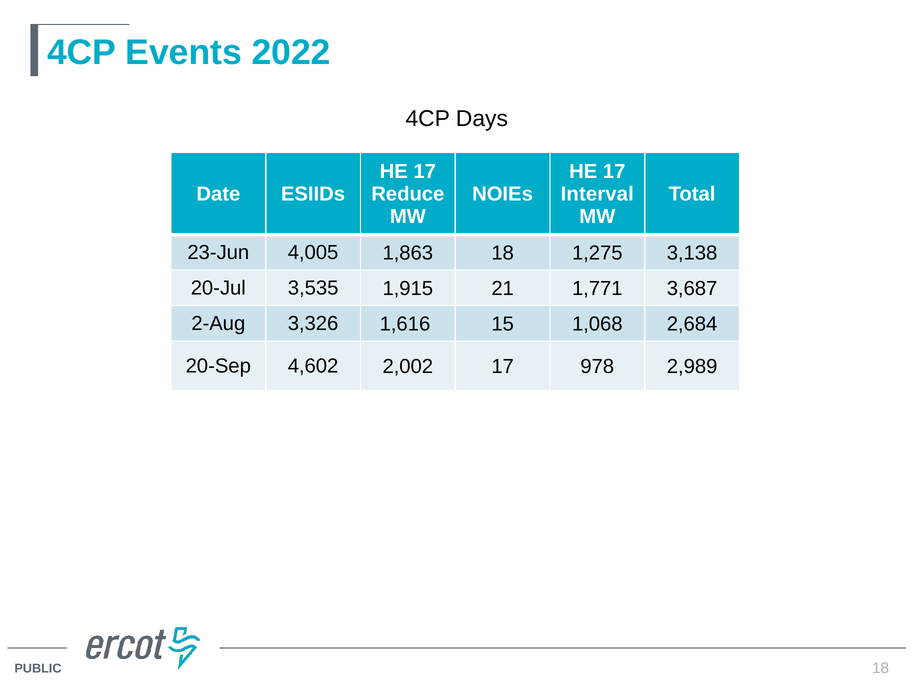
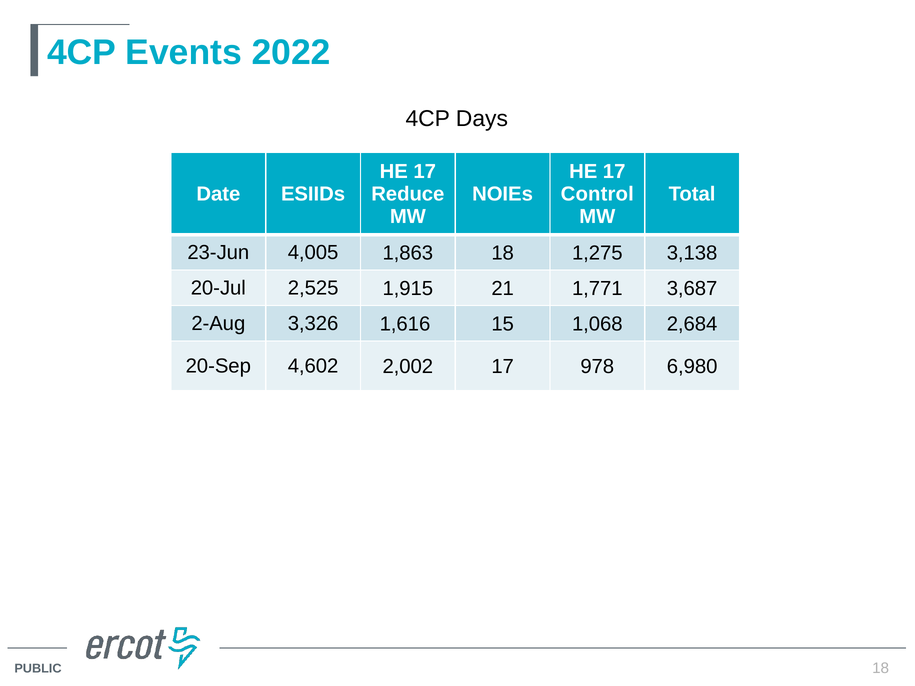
Interval: Interval -> Control
3,535: 3,535 -> 2,525
2,989: 2,989 -> 6,980
